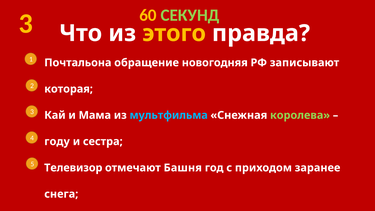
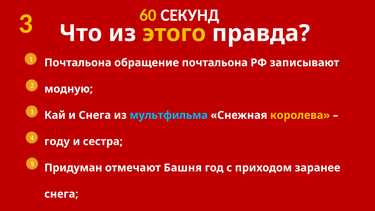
СЕКУНД colour: light green -> white
обращение новогодняя: новогодняя -> почтальона
которая: которая -> модную
и Мама: Мама -> Снега
королева colour: light green -> yellow
Телевизор at (73, 168): Телевизор -> Придуман
